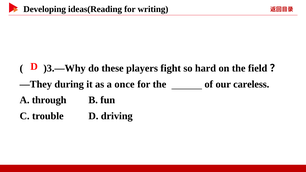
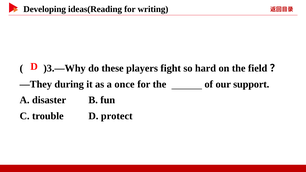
careless: careless -> support
through: through -> disaster
driving: driving -> protect
